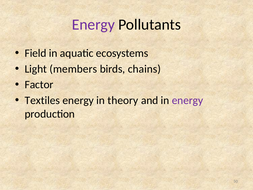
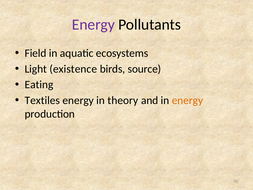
members: members -> existence
chains: chains -> source
Factor: Factor -> Eating
energy at (187, 100) colour: purple -> orange
